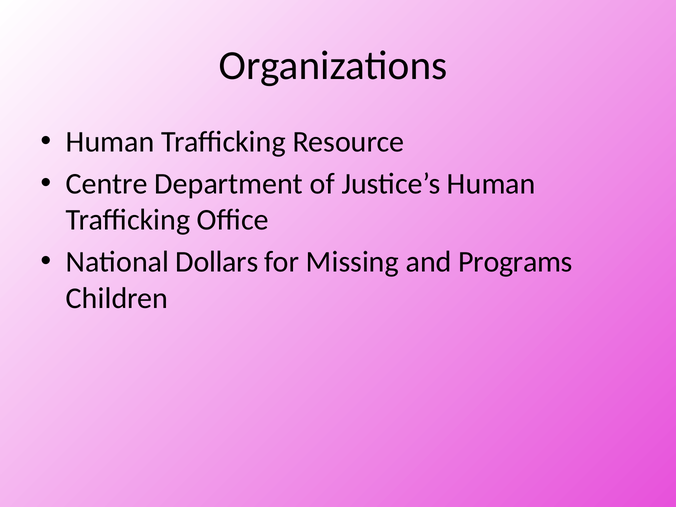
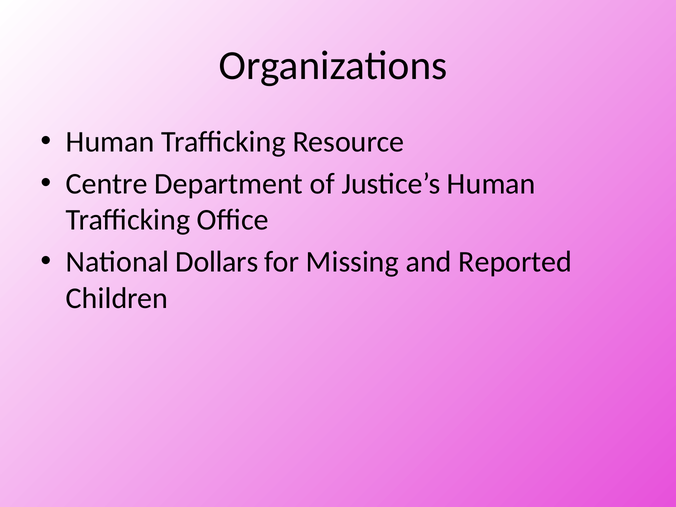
Programs: Programs -> Reported
